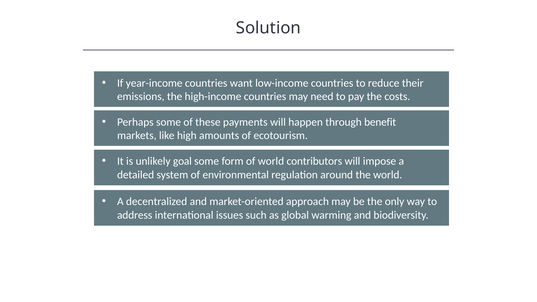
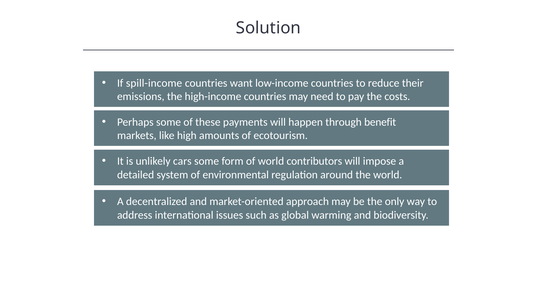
year-income: year-income -> spill-income
goal: goal -> cars
